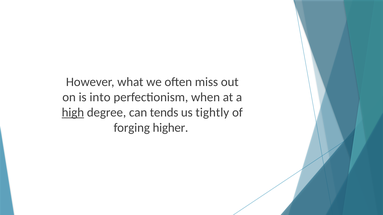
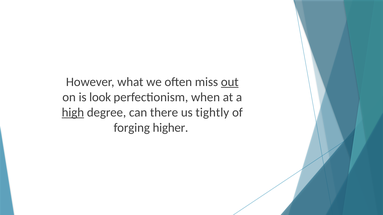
out underline: none -> present
into: into -> look
tends: tends -> there
